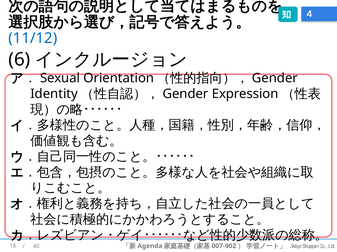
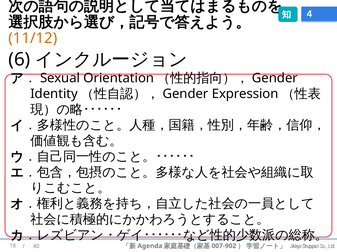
11/12 colour: blue -> orange
